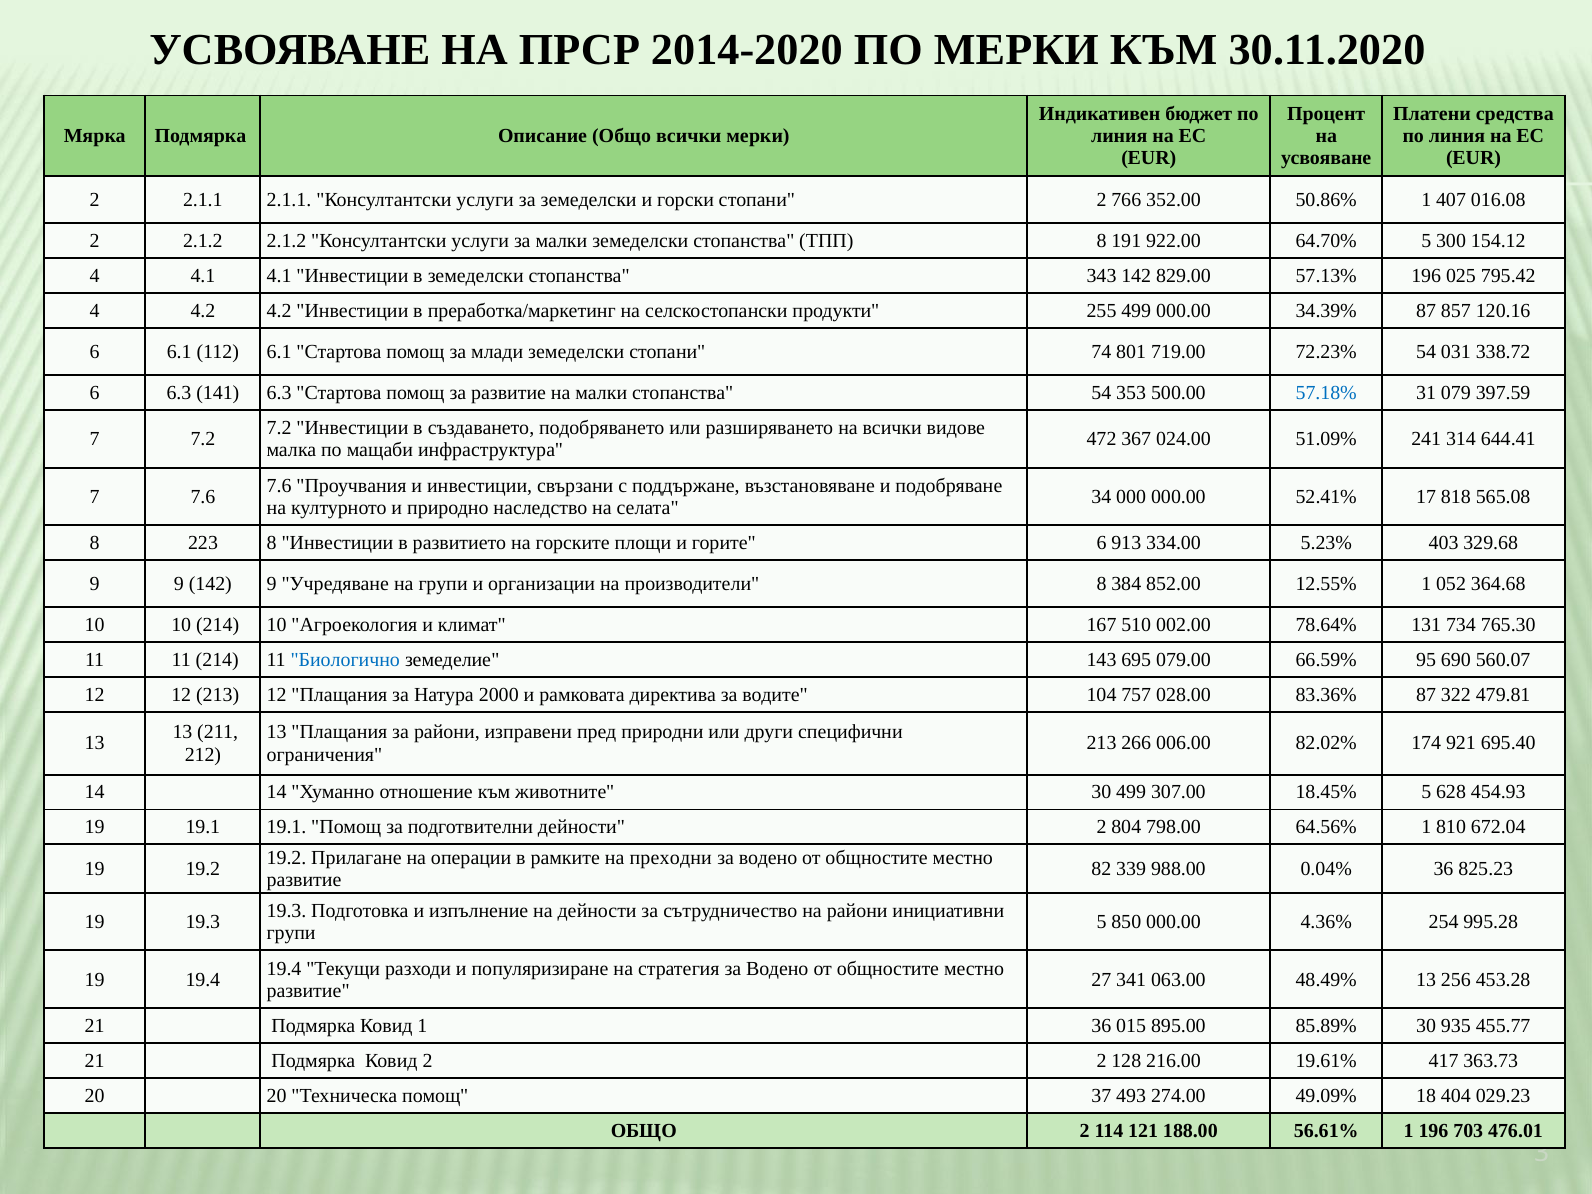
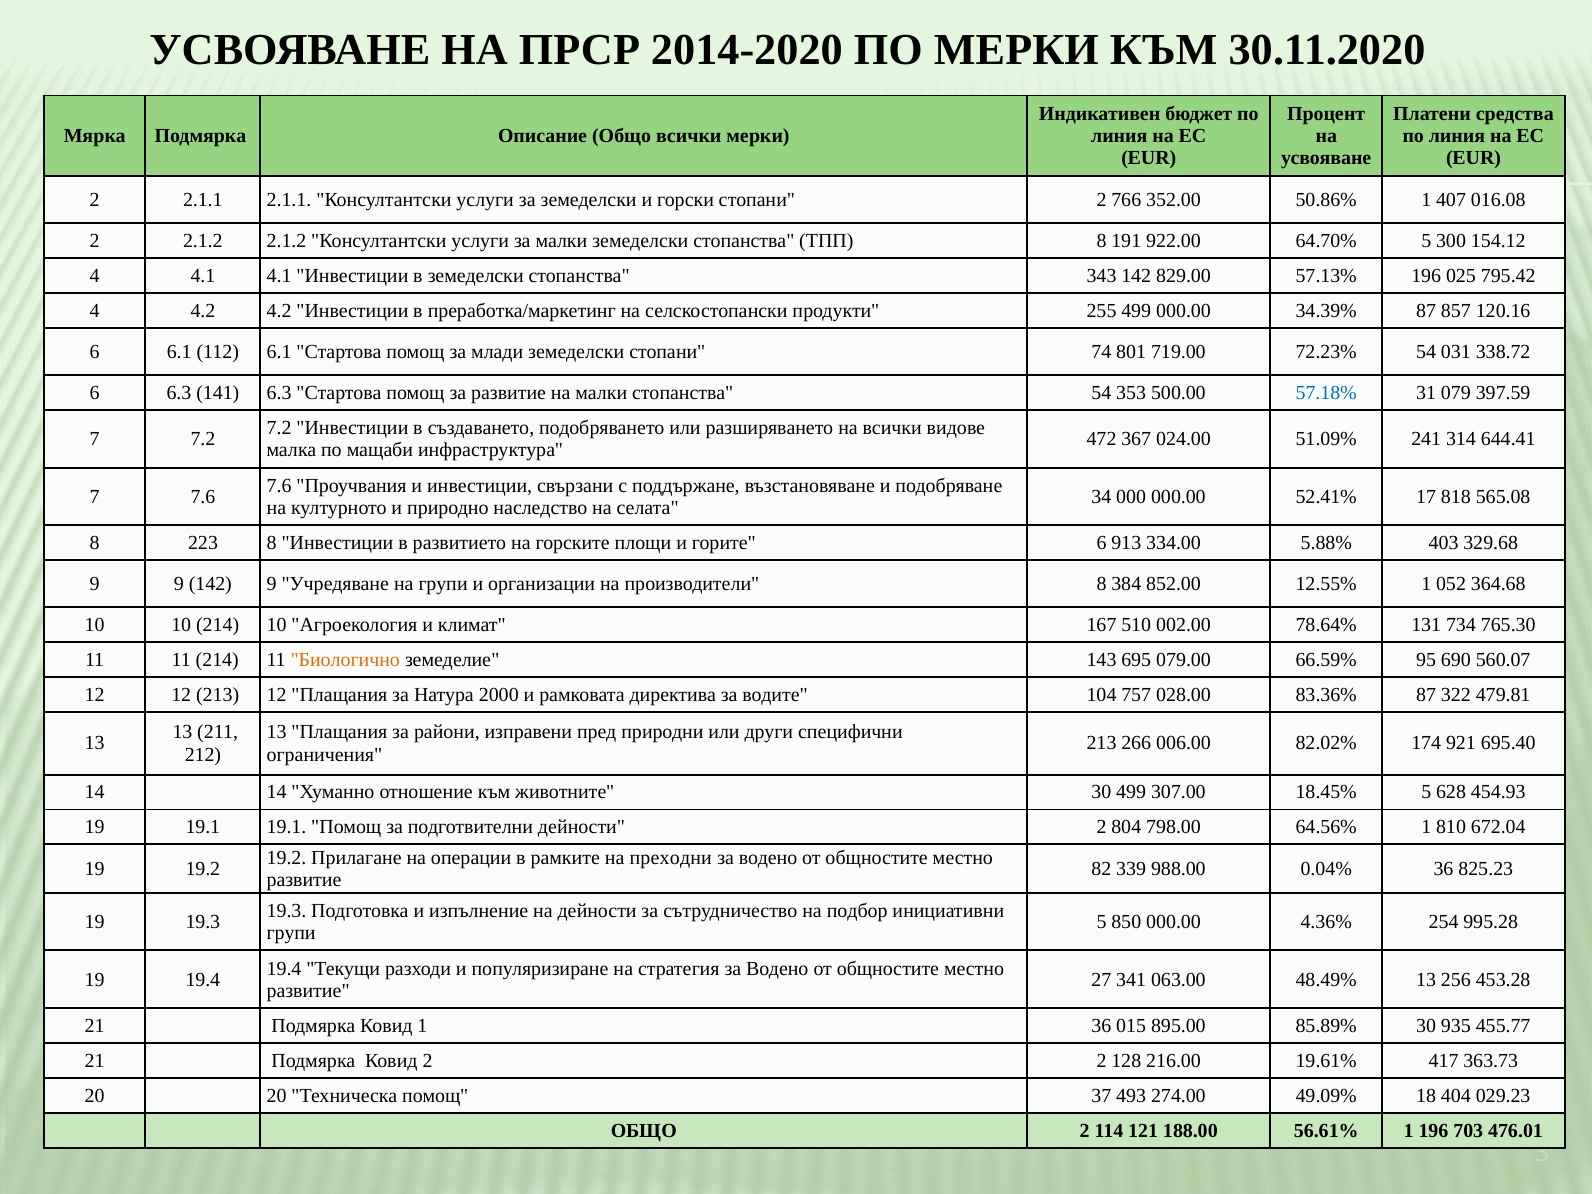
5.23%: 5.23% -> 5.88%
Биологично colour: blue -> orange
на райони: райони -> подбор
